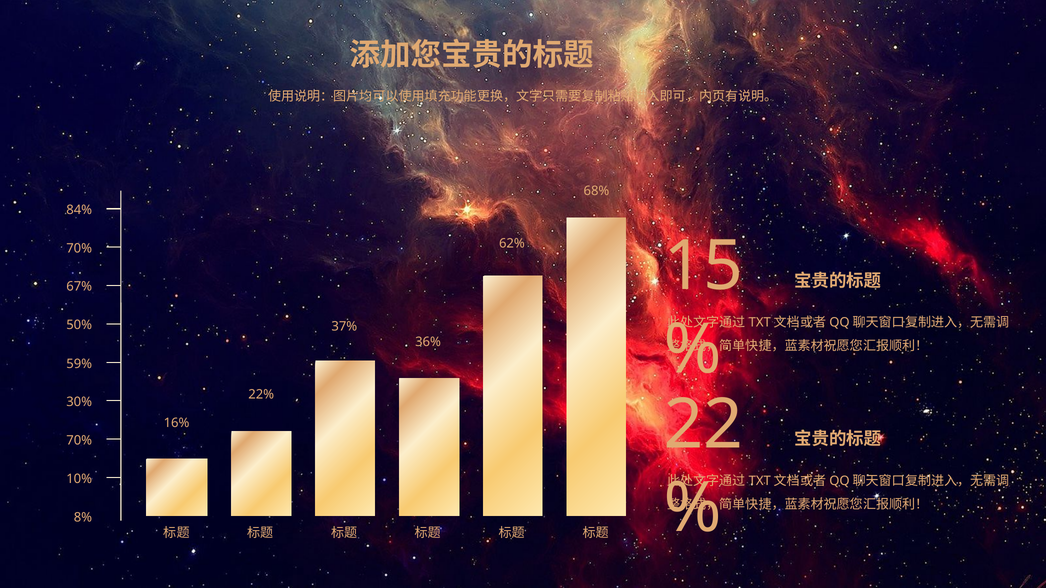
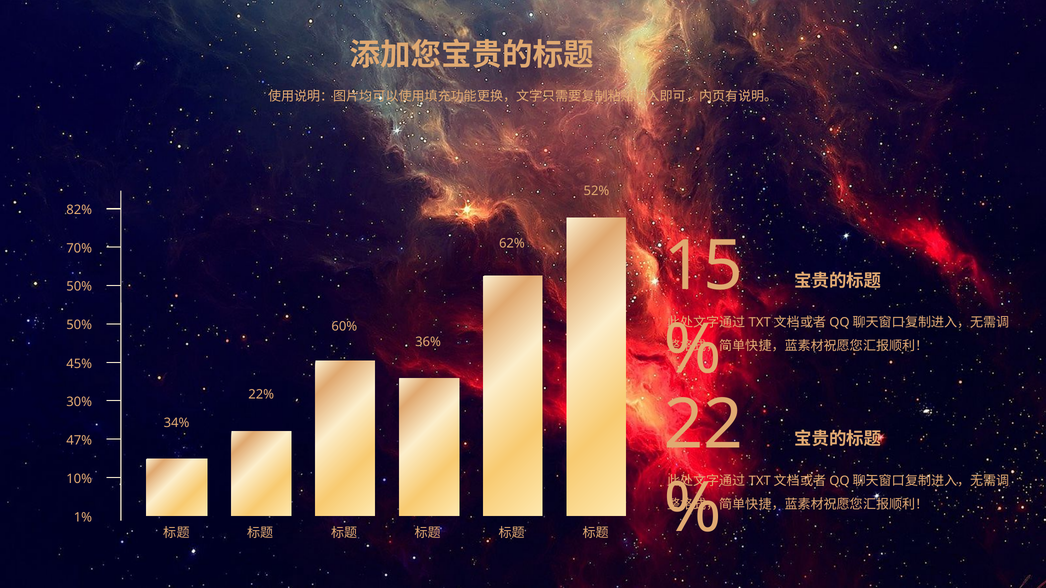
68%: 68% -> 52%
84%: 84% -> 82%
67% at (79, 287): 67% -> 50%
37%: 37% -> 60%
59%: 59% -> 45%
16%: 16% -> 34%
70% at (79, 441): 70% -> 47%
8%: 8% -> 1%
